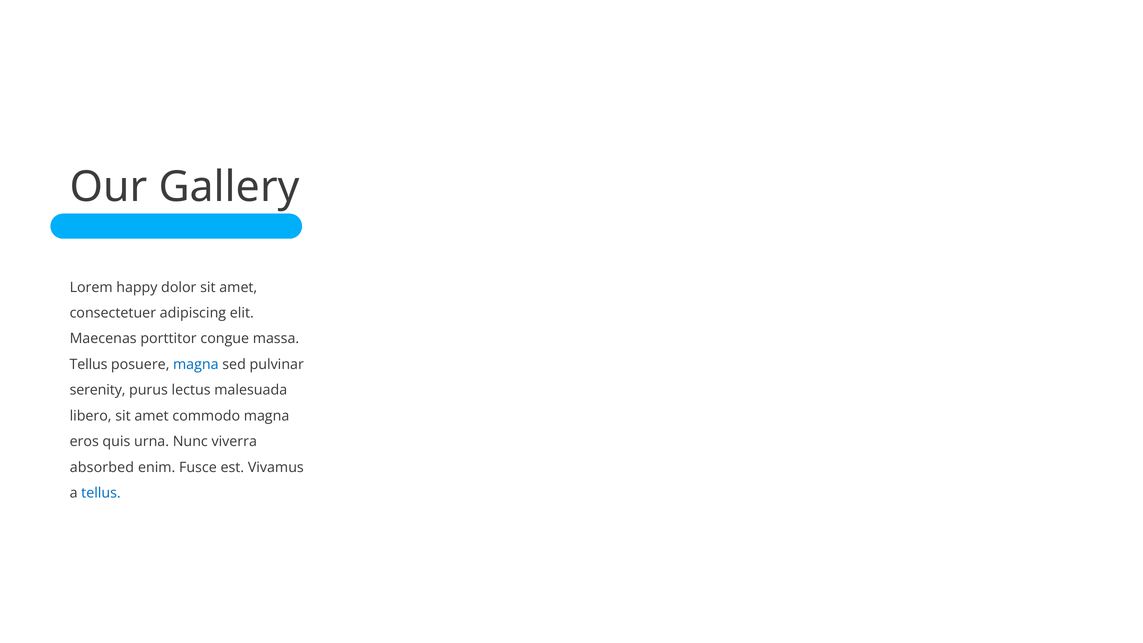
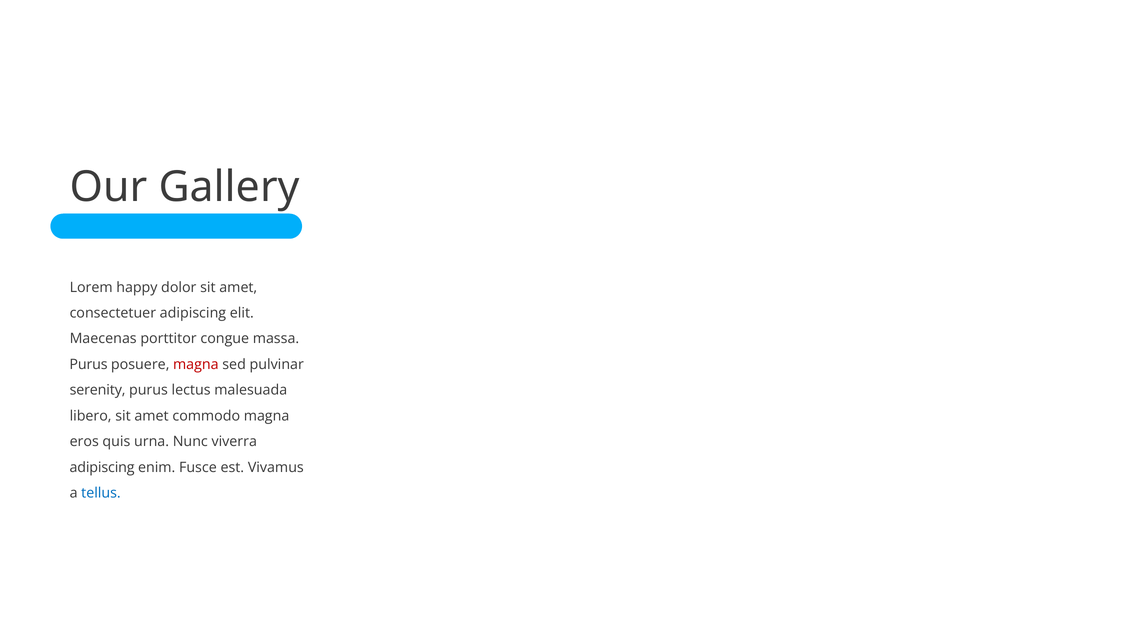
Tellus at (89, 364): Tellus -> Purus
magna at (196, 364) colour: blue -> red
absorbed at (102, 467): absorbed -> adipiscing
